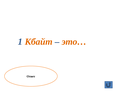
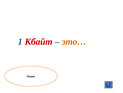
Кбайт colour: orange -> red
